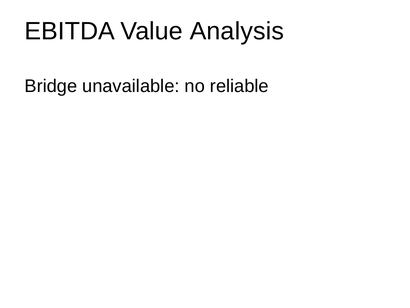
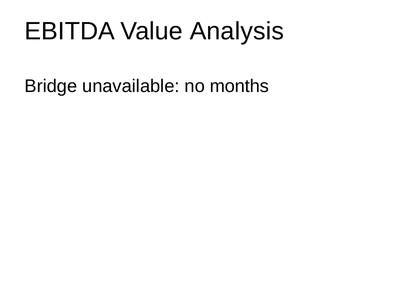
reliable: reliable -> months
